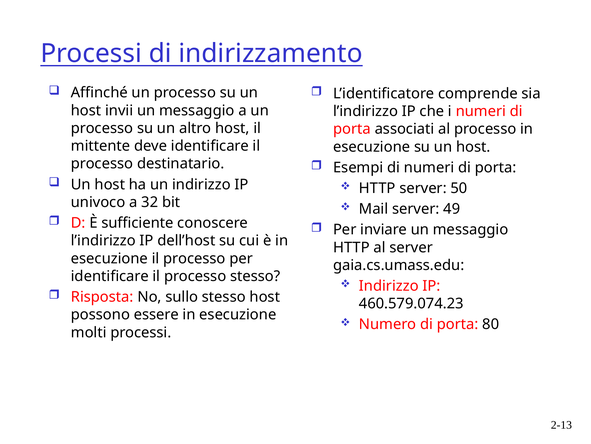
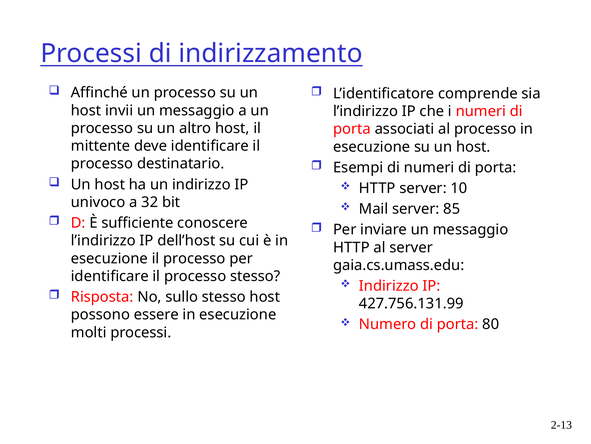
50: 50 -> 10
49: 49 -> 85
460.579.074.23: 460.579.074.23 -> 427.756.131.99
